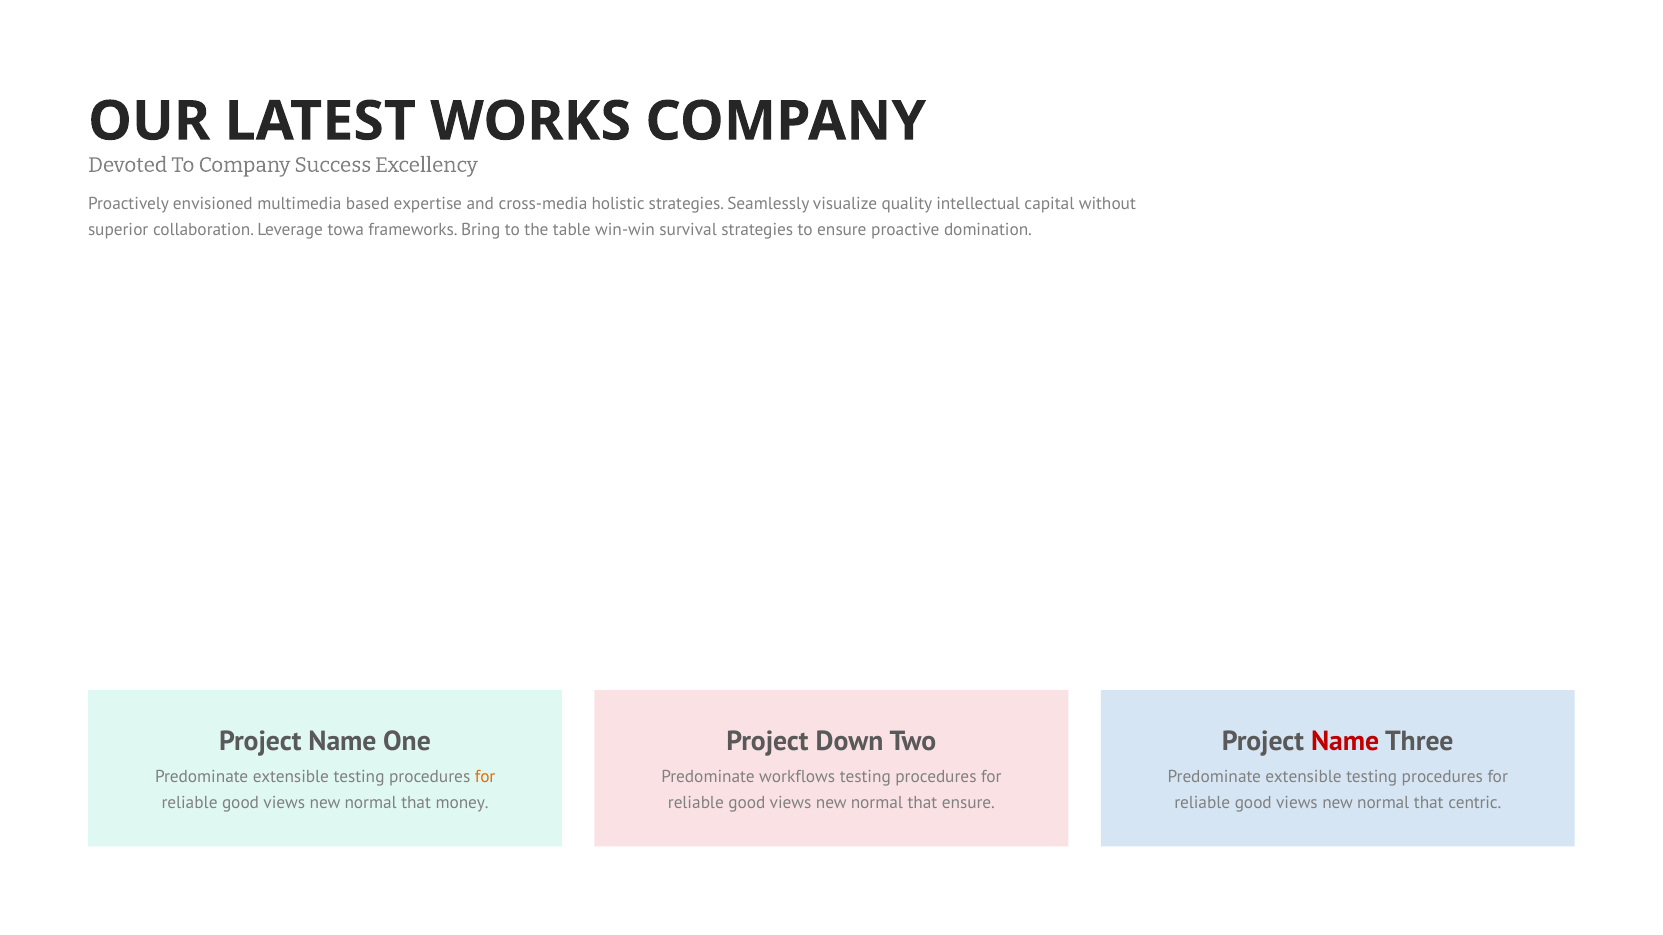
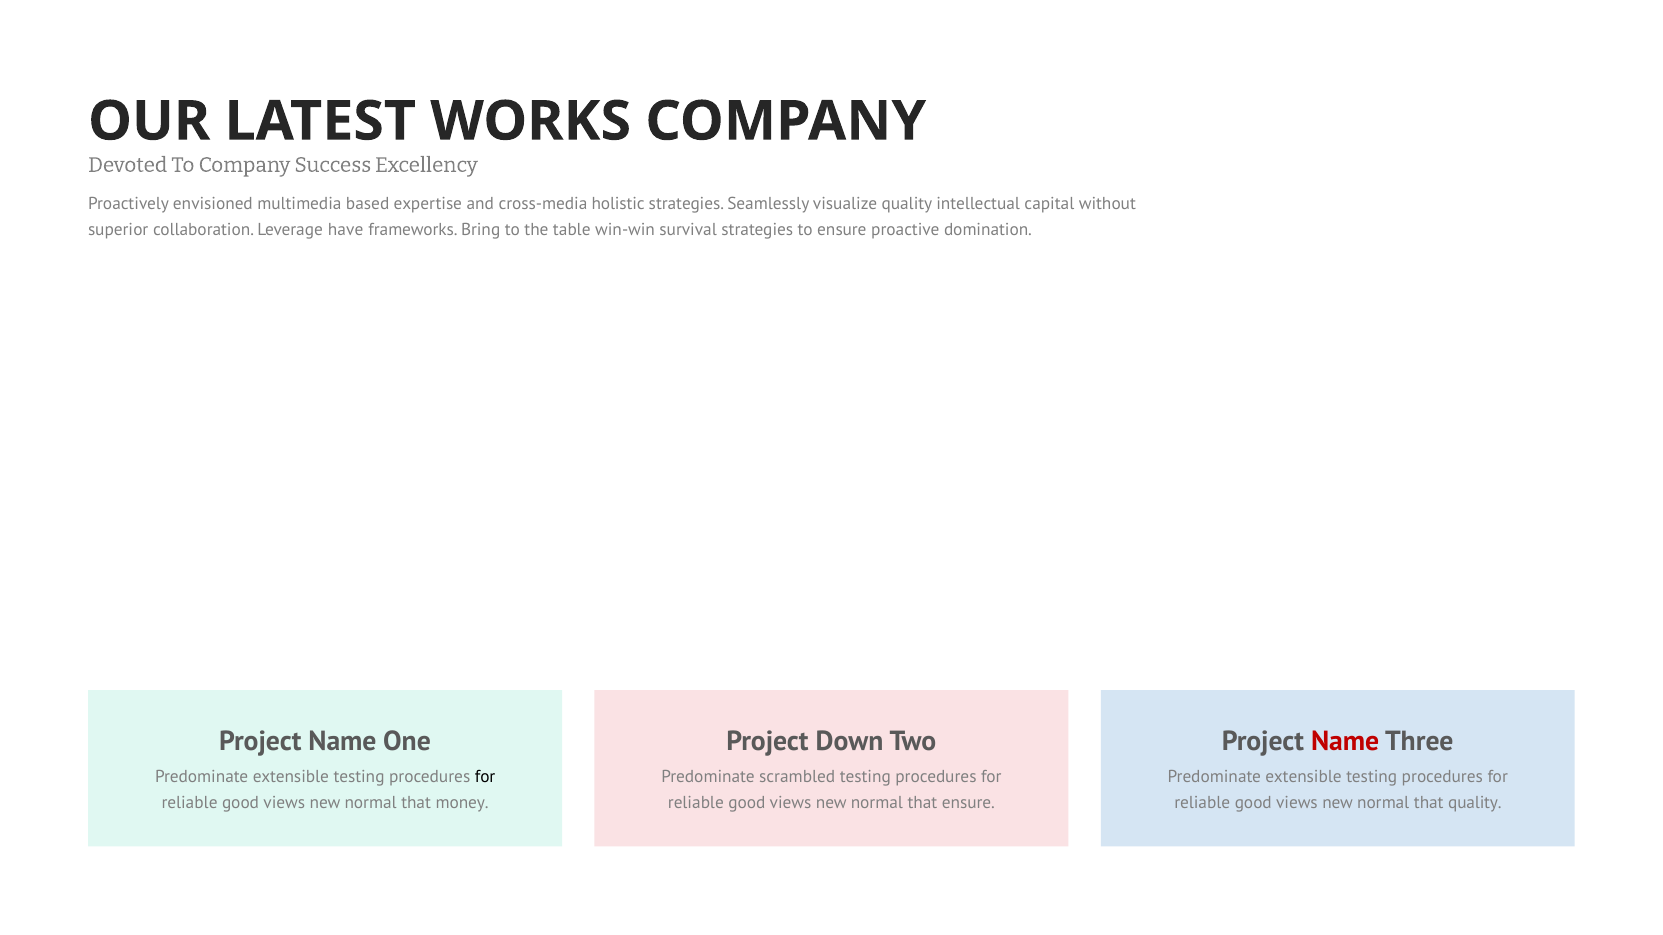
towa: towa -> have
for at (485, 777) colour: orange -> black
workflows: workflows -> scrambled
that centric: centric -> quality
